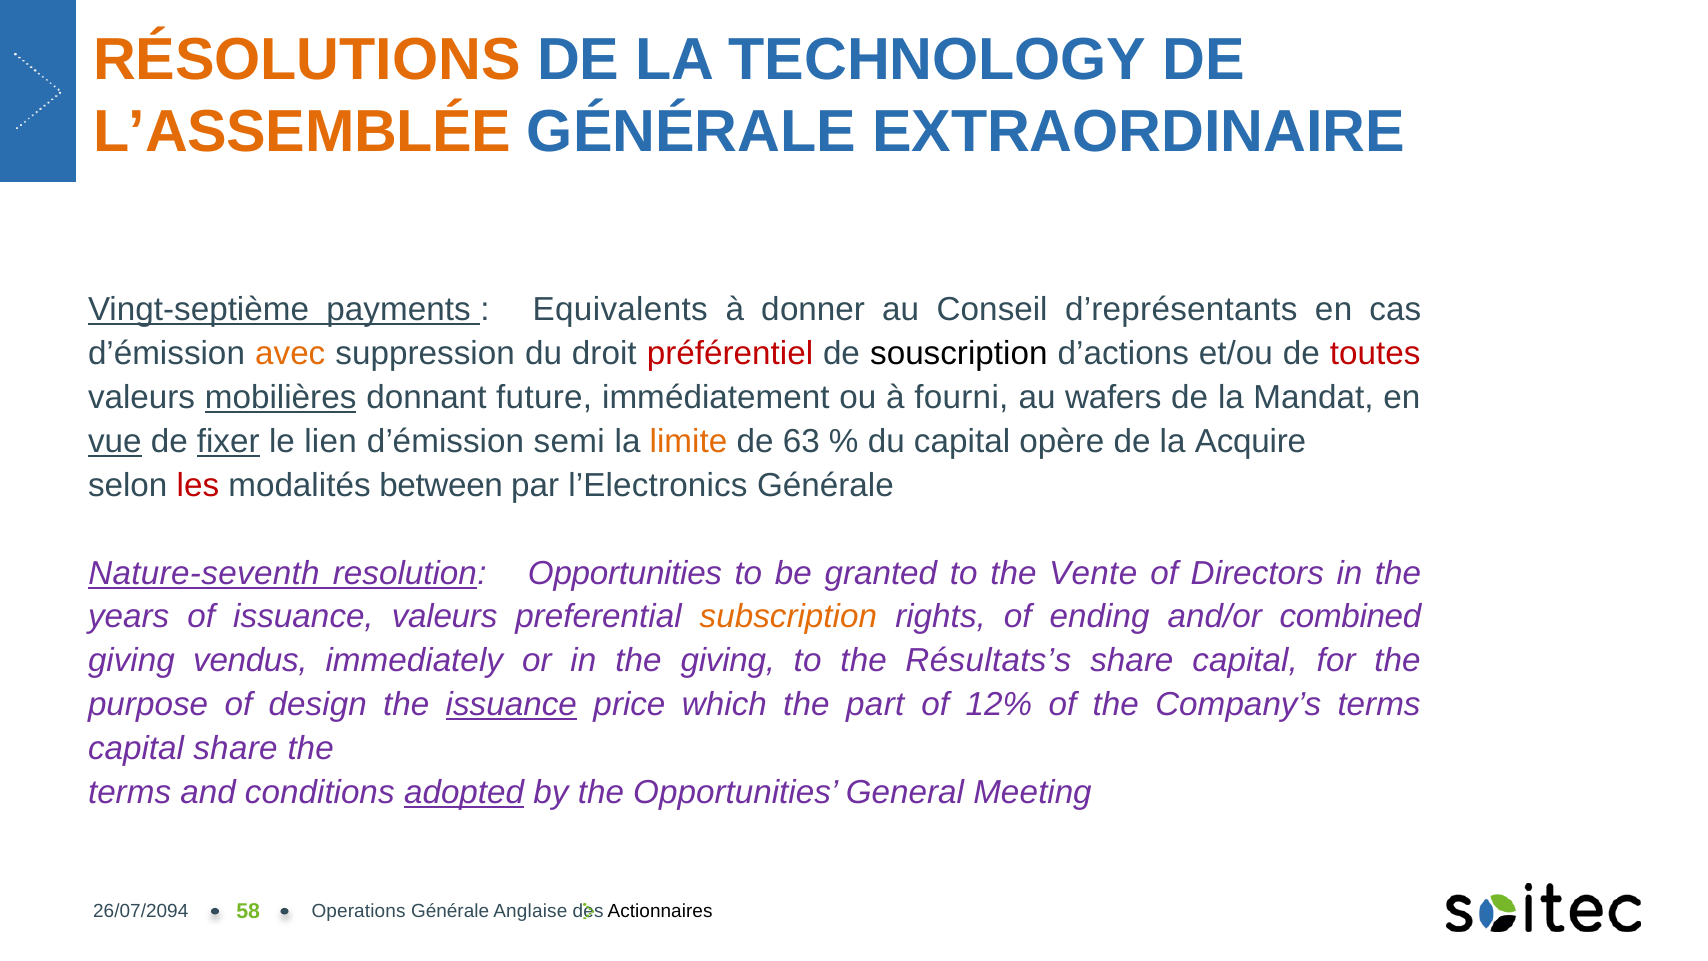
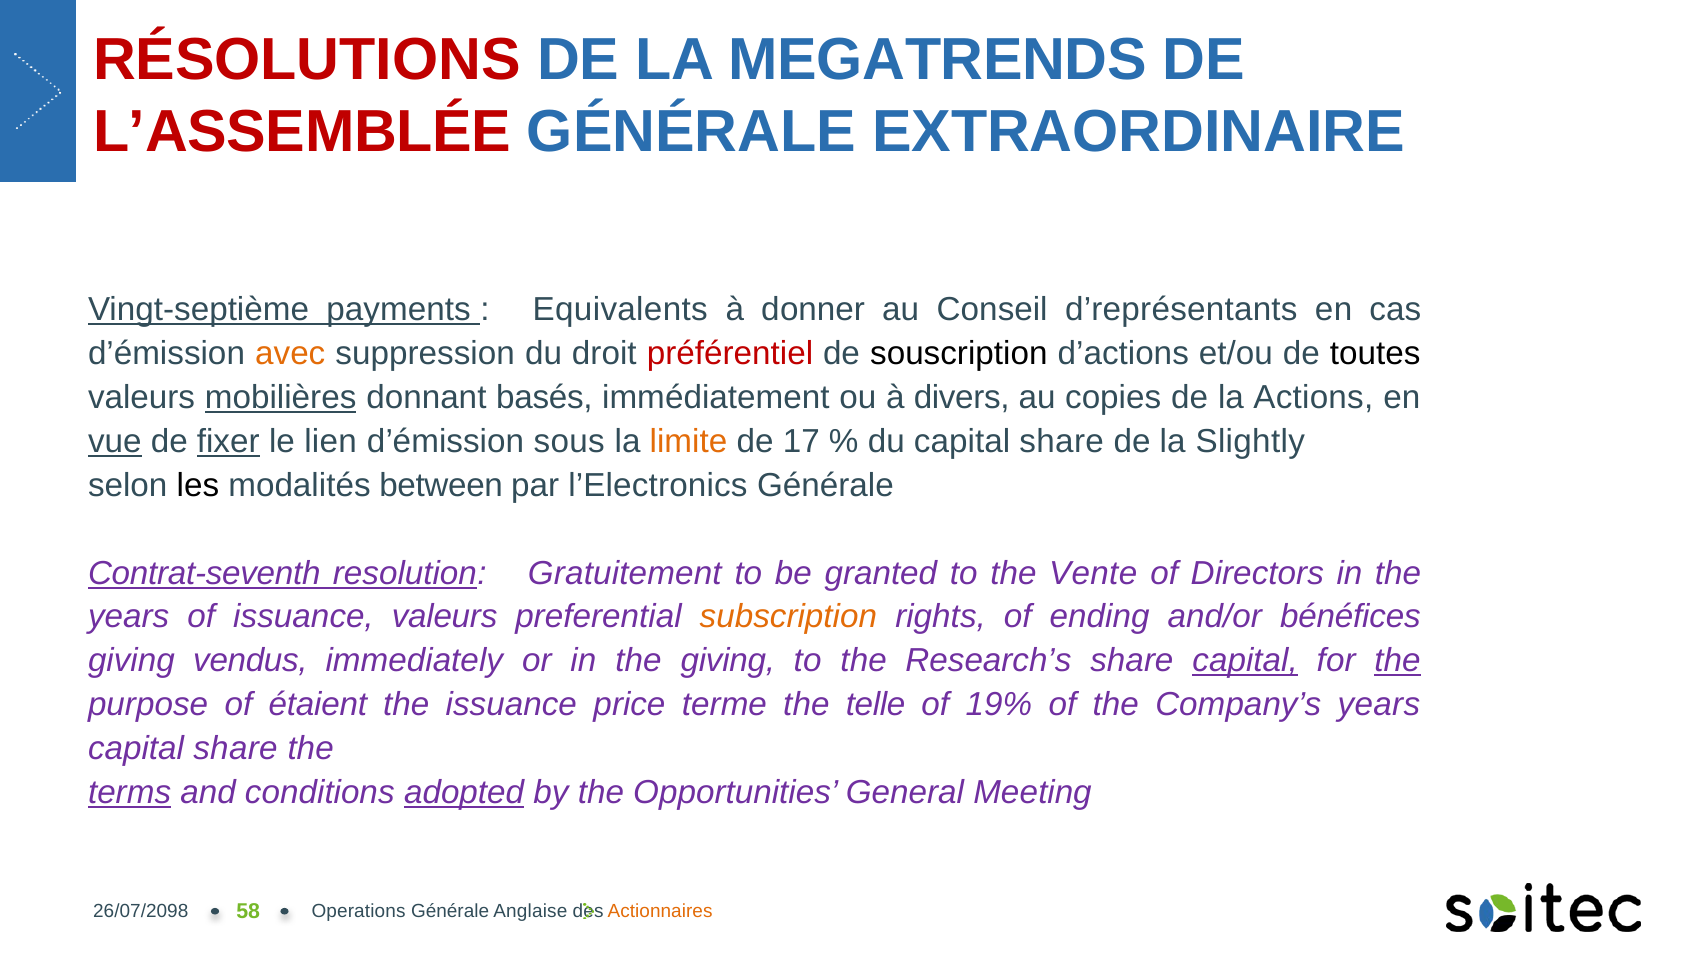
RÉSOLUTIONS colour: orange -> red
TECHNOLOGY: TECHNOLOGY -> MEGATRENDS
L’ASSEMBLÉE colour: orange -> red
toutes colour: red -> black
future: future -> basés
fourni: fourni -> divers
wafers: wafers -> copies
Mandat: Mandat -> Actions
semi: semi -> sous
63: 63 -> 17
du capital opère: opère -> share
Acquire: Acquire -> Slightly
les colour: red -> black
Nature-seventh: Nature-seventh -> Contrat-seventh
resolution Opportunities: Opportunities -> Gratuitement
combined: combined -> bénéfices
Résultats’s: Résultats’s -> Research’s
capital at (1245, 661) underline: none -> present
the at (1397, 661) underline: none -> present
design: design -> étaient
issuance at (511, 705) underline: present -> none
which: which -> terme
part: part -> telle
12%: 12% -> 19%
Company’s terms: terms -> years
terms at (130, 792) underline: none -> present
26/07/2094: 26/07/2094 -> 26/07/2098
Actionnaires colour: black -> orange
